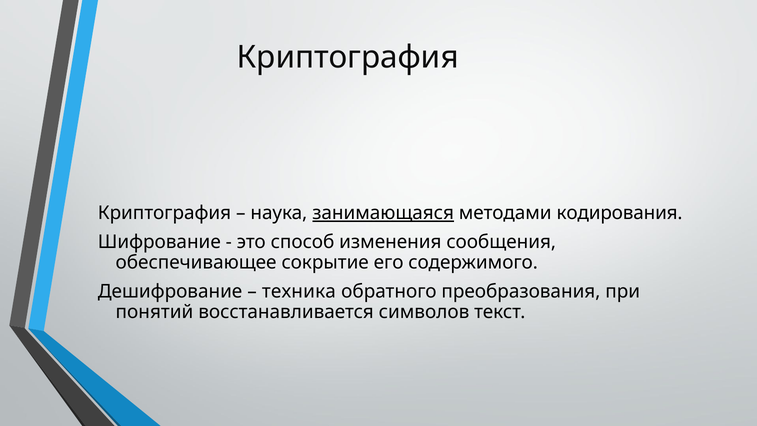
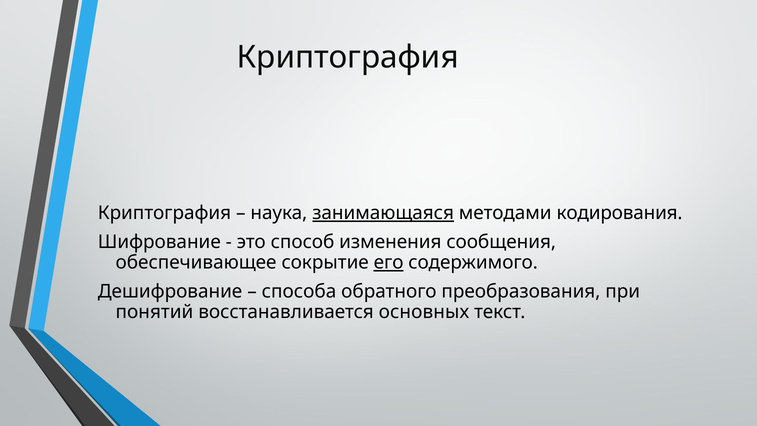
его underline: none -> present
техника: техника -> способа
символов: символов -> основных
